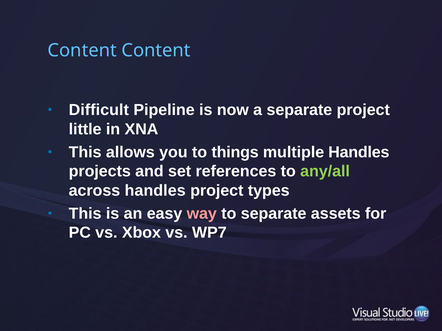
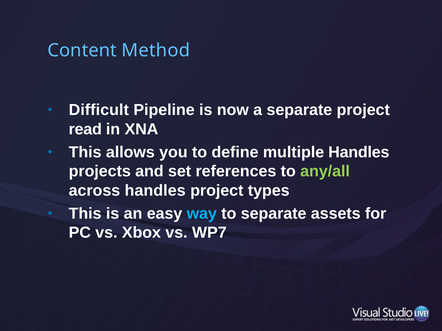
Content Content: Content -> Method
little: little -> read
things: things -> define
way colour: pink -> light blue
